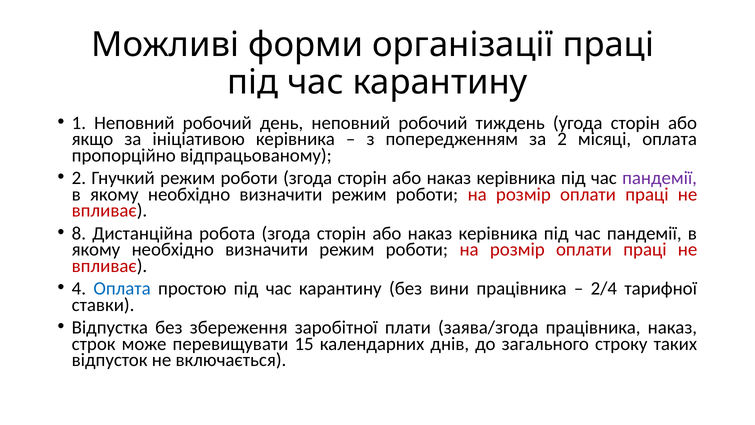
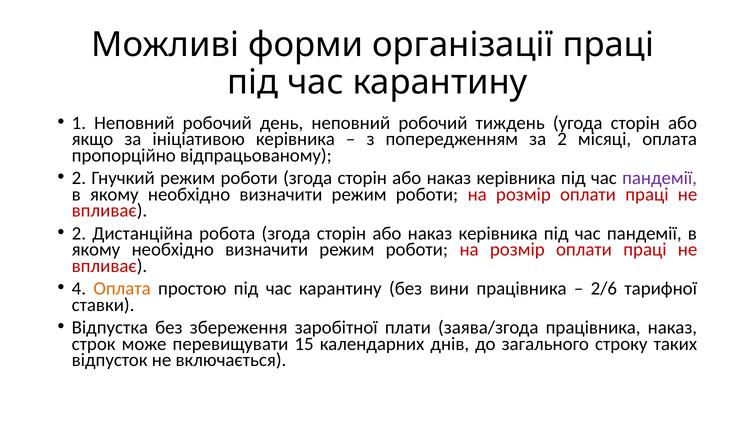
8 at (79, 233): 8 -> 2
Оплата at (122, 288) colour: blue -> orange
2/4: 2/4 -> 2/6
